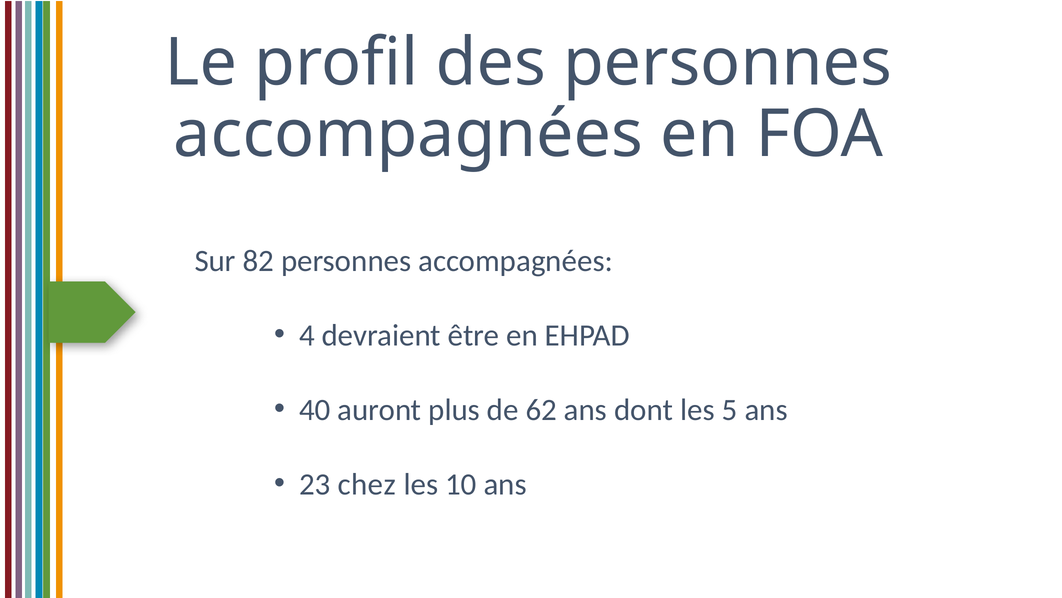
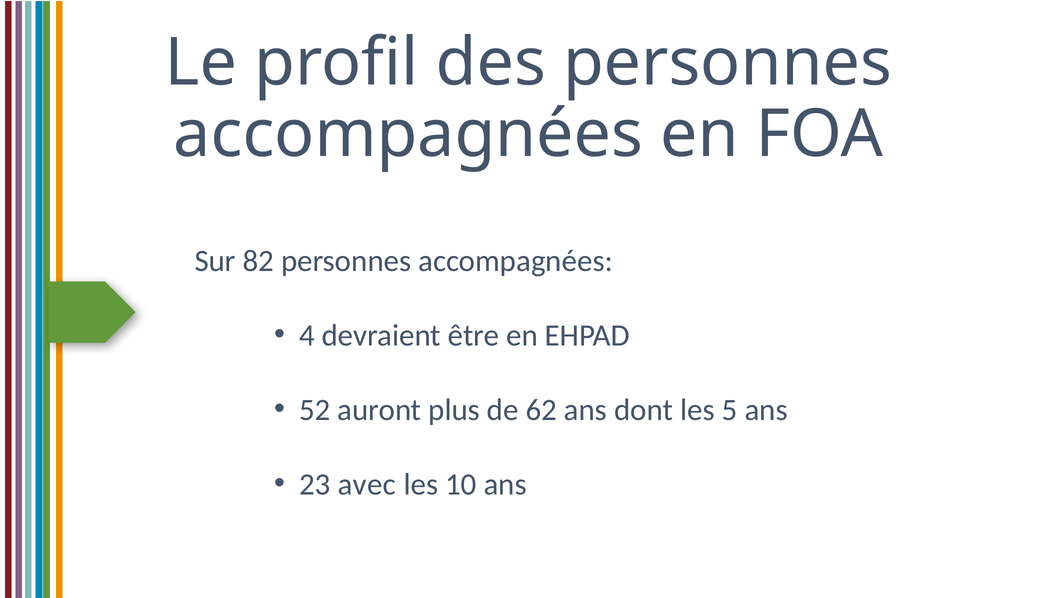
40: 40 -> 52
chez: chez -> avec
